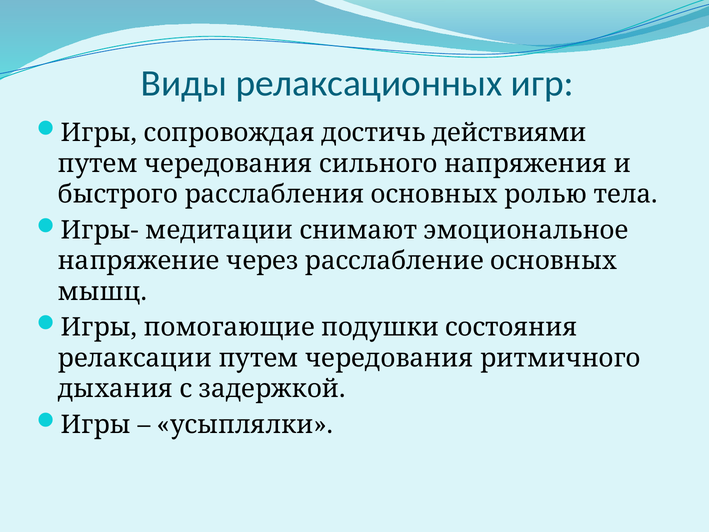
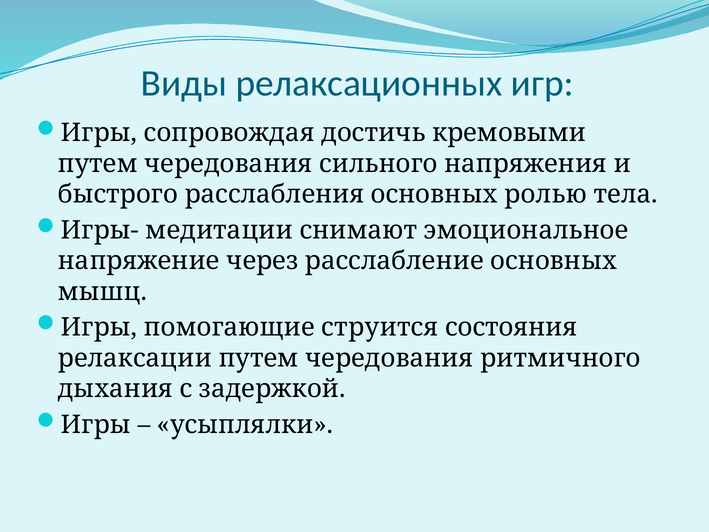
действиями: действиями -> кремовыми
подушки: подушки -> струится
